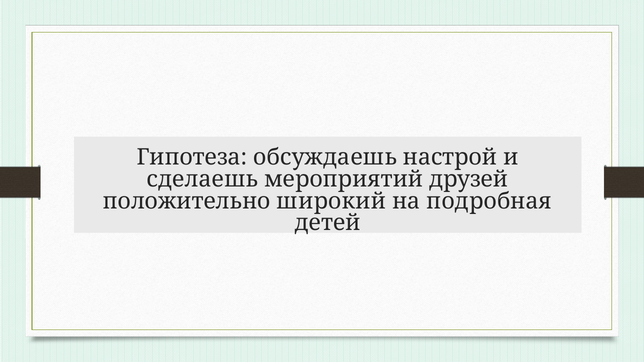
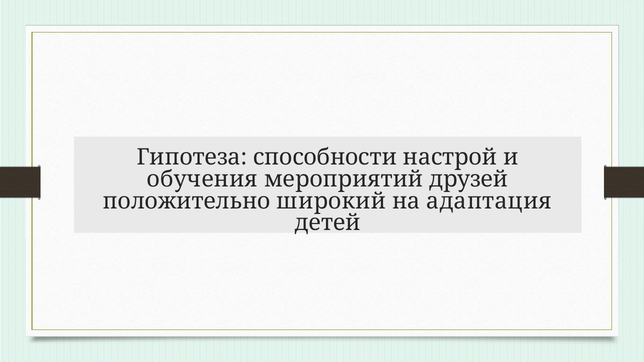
обсуждаешь: обсуждаешь -> способности
сделаешь: сделаешь -> обучения
подробная: подробная -> адаптация
